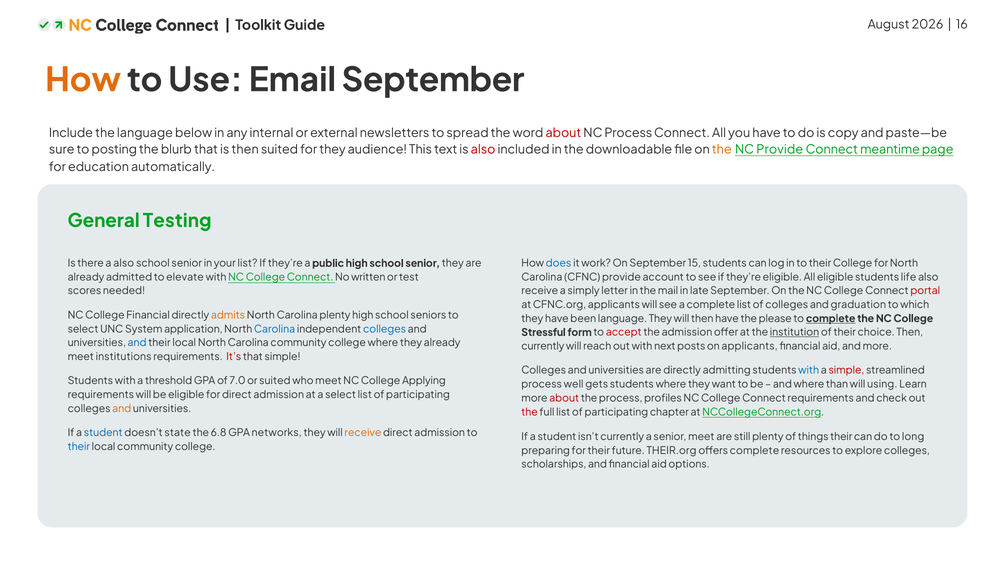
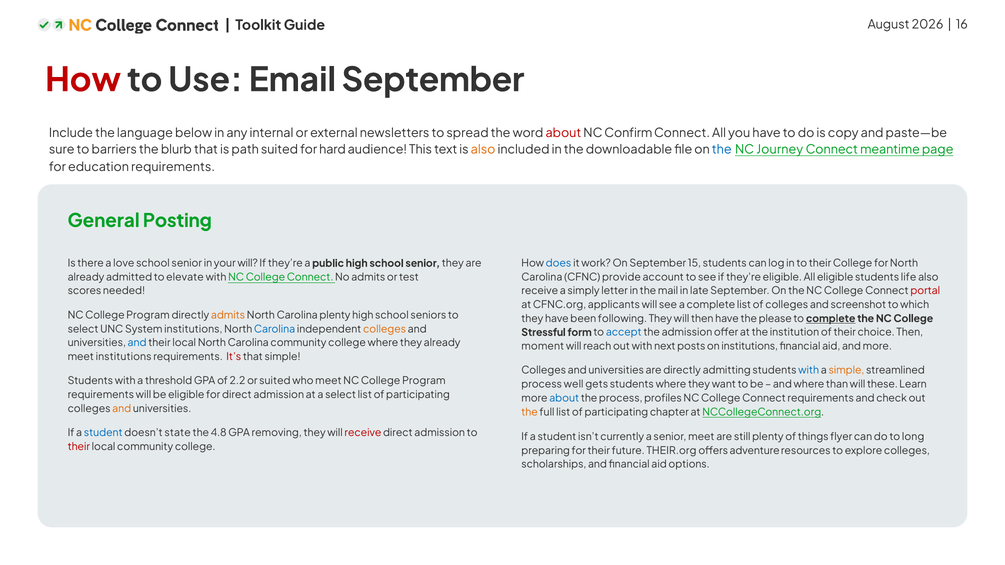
How at (83, 80) colour: orange -> red
NC Process: Process -> Confirm
posting: posting -> barriers
is then: then -> path
for they: they -> hard
also at (483, 150) colour: red -> orange
the at (722, 150) colour: orange -> blue
NC Provide: Provide -> Journey
education automatically: automatically -> requirements
Testing: Testing -> Posting
a also: also -> love
your list: list -> will
No written: written -> admits
graduation: graduation -> screenshot
Financial at (148, 315): Financial -> Program
been language: language -> following
System application: application -> institutions
colleges at (385, 329) colour: blue -> orange
accept colour: red -> blue
institution underline: present -> none
currently at (543, 346): currently -> moment
on applicants: applicants -> institutions
simple at (846, 371) colour: red -> orange
7.0: 7.0 -> 2.2
meet NC College Applying: Applying -> Program
using: using -> these
about at (564, 398) colour: red -> blue
the at (530, 412) colour: red -> orange
6.8: 6.8 -> 4.8
networks: networks -> removing
receive at (363, 433) colour: orange -> red
things their: their -> flyer
their at (79, 447) colour: blue -> red
offers complete: complete -> adventure
